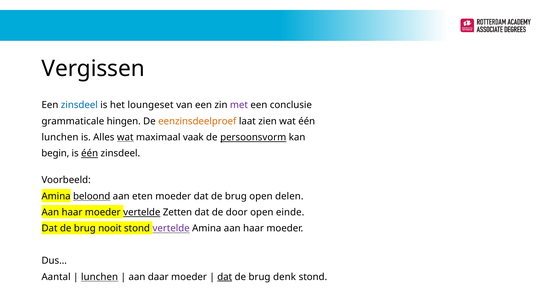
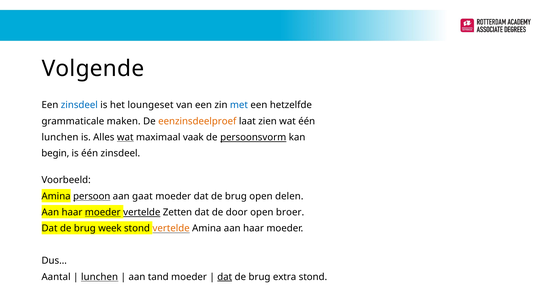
Vergissen: Vergissen -> Volgende
met colour: purple -> blue
conclusie: conclusie -> hetzelfde
hingen: hingen -> maken
één at (90, 153) underline: present -> none
beloond: beloond -> persoon
eten: eten -> gaat
moeder at (103, 212) underline: none -> present
einde: einde -> broer
nooit: nooit -> week
vertelde at (171, 228) colour: purple -> orange
daar: daar -> tand
denk: denk -> extra
